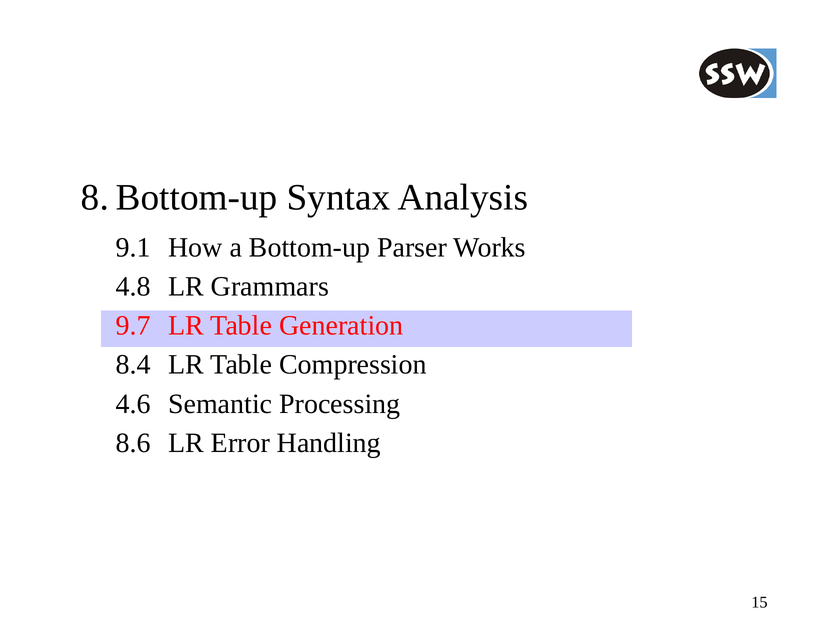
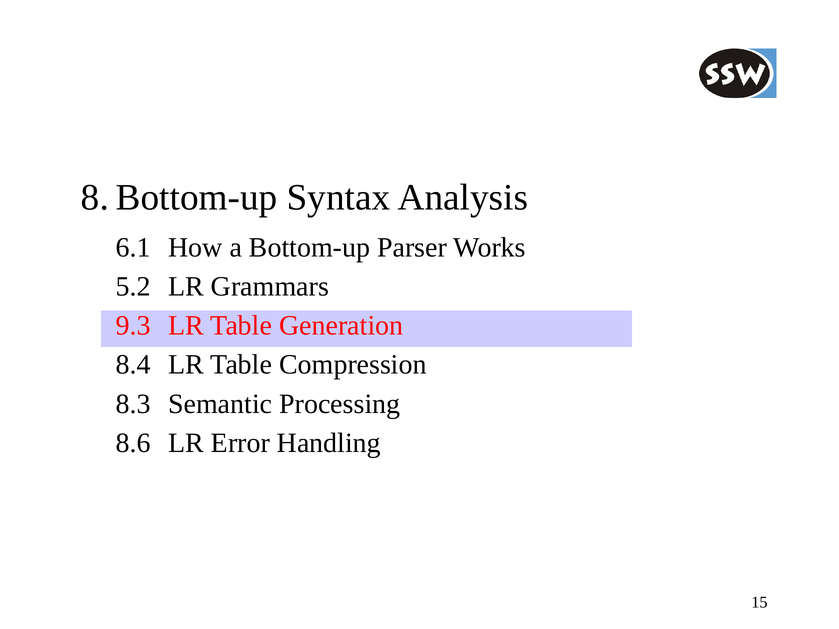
9.1: 9.1 -> 6.1
4.8: 4.8 -> 5.2
9.7: 9.7 -> 9.3
4.6: 4.6 -> 8.3
